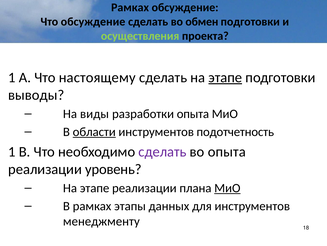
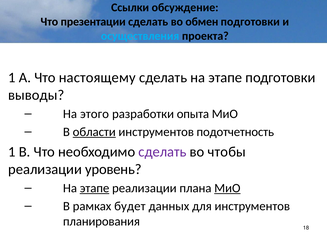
Рамках at (130, 8): Рамках -> Ссылки
Что обсуждение: обсуждение -> презентации
осуществления colour: light green -> light blue
этапе at (225, 77) underline: present -> none
виды: виды -> этого
во опыта: опыта -> чтобы
этапе at (95, 188) underline: none -> present
этапы: этапы -> будет
менеджменту: менеджменту -> планирования
